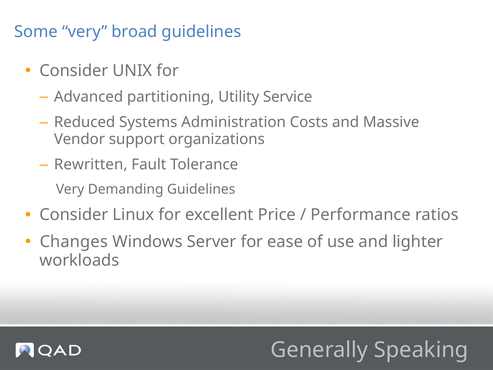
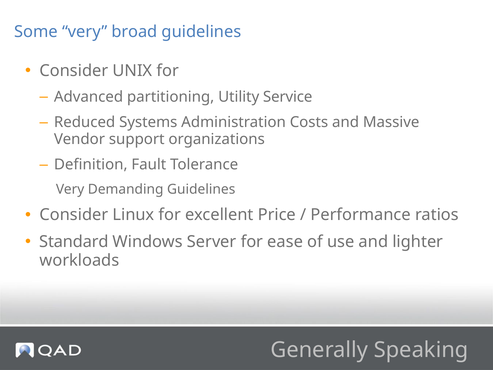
Rewritten: Rewritten -> Definition
Changes: Changes -> Standard
